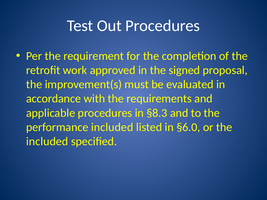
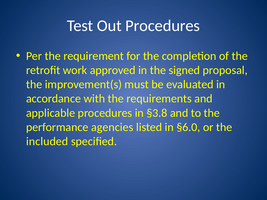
§8.3: §8.3 -> §3.8
performance included: included -> agencies
